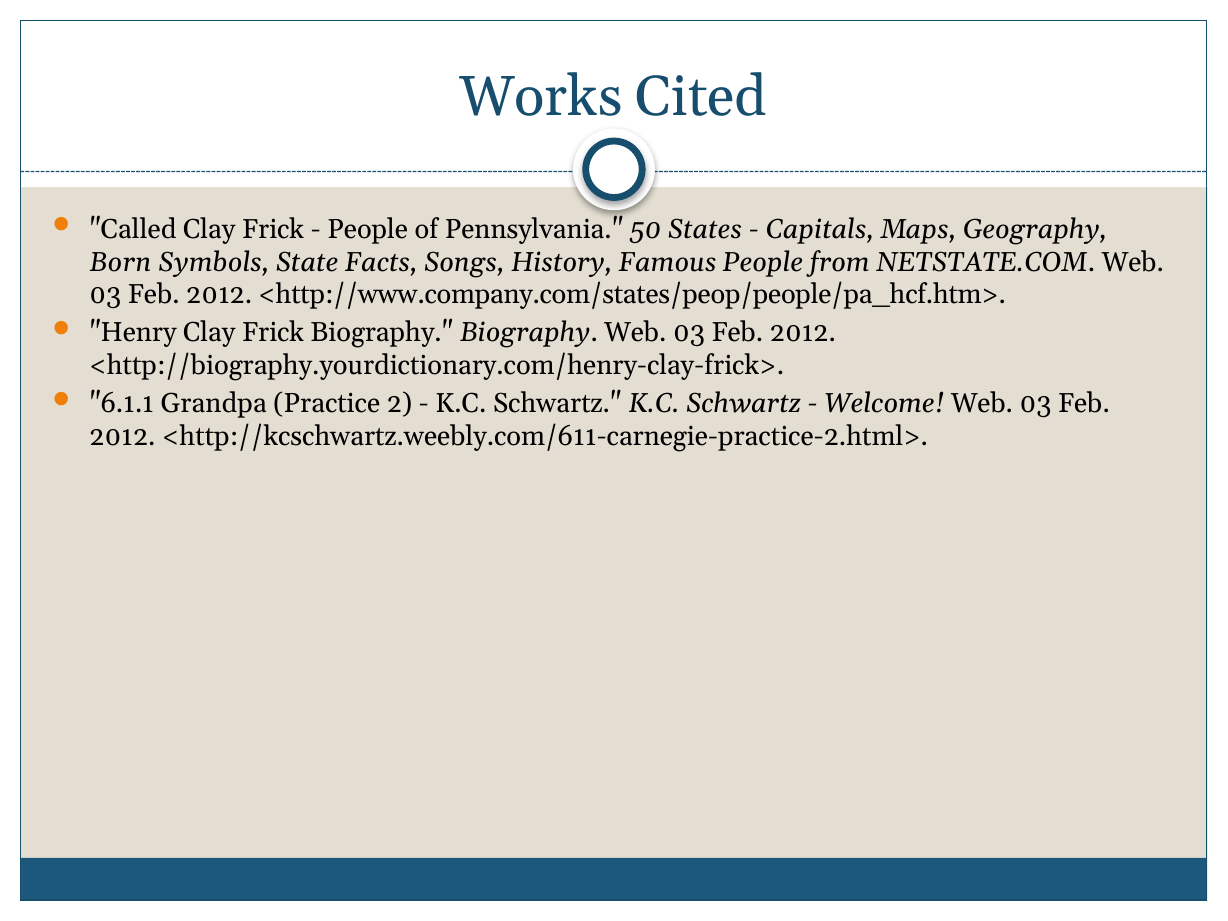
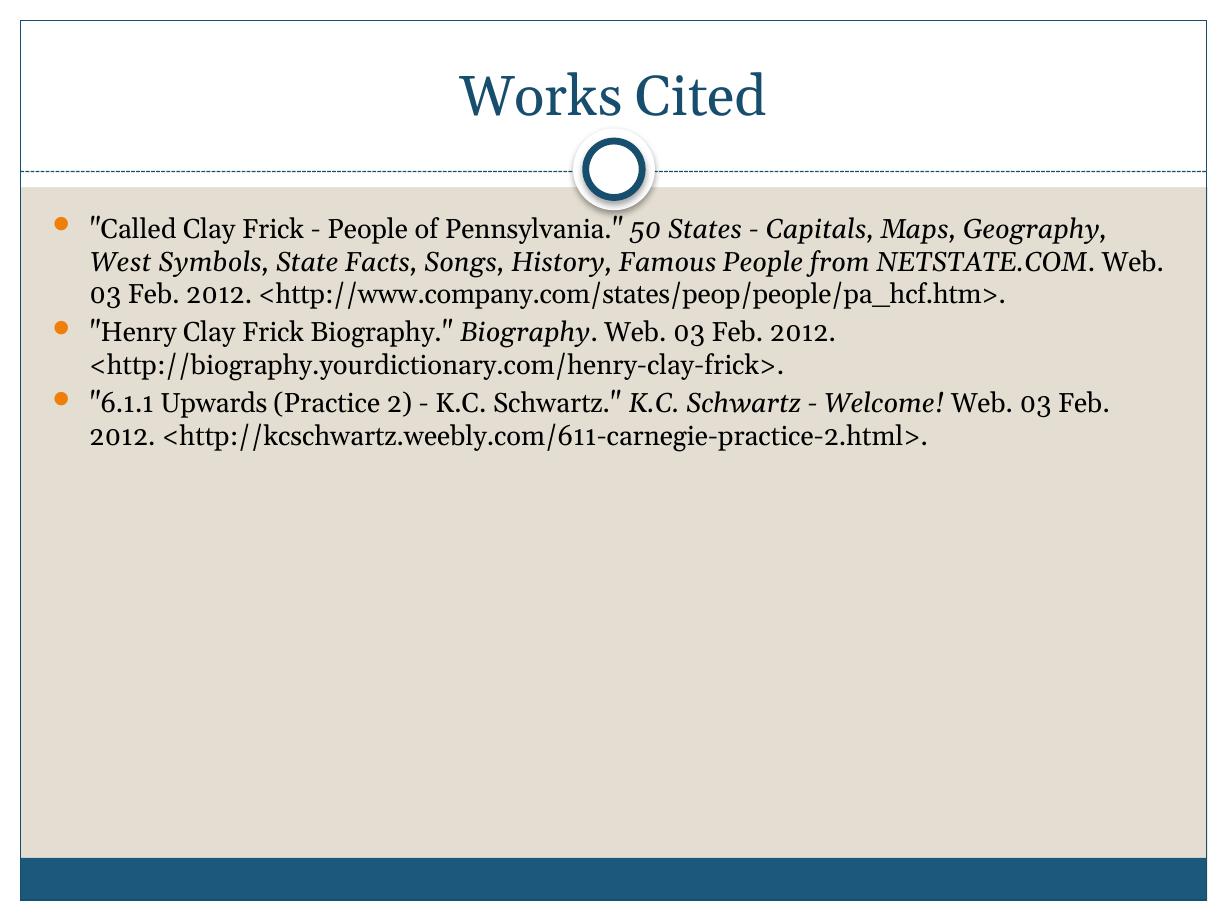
Born: Born -> West
Grandpa: Grandpa -> Upwards
